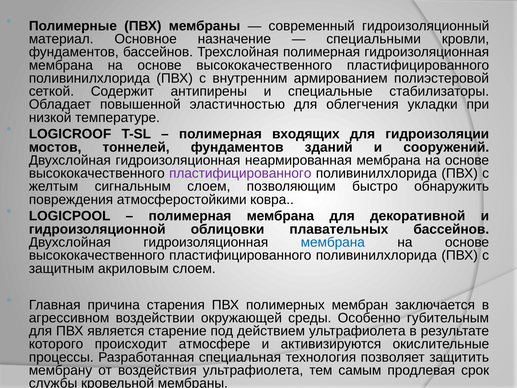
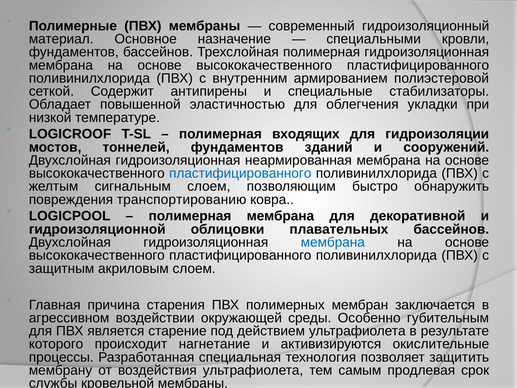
пластифицированного at (240, 173) colour: purple -> blue
атмосферостойкими: атмосферостойкими -> транспортированию
атмосфере: атмосфере -> нагнетание
